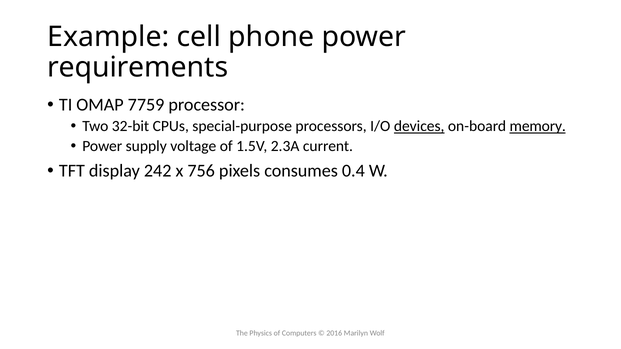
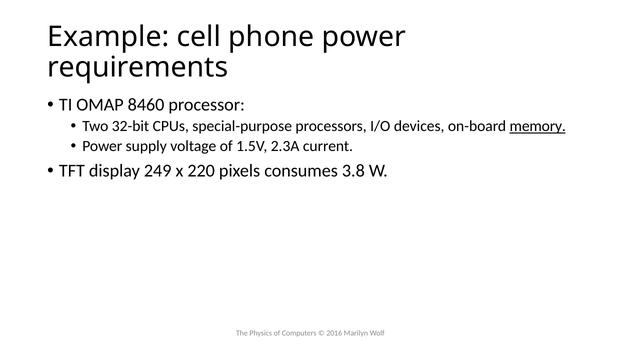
7759: 7759 -> 8460
devices underline: present -> none
242: 242 -> 249
756: 756 -> 220
0.4: 0.4 -> 3.8
